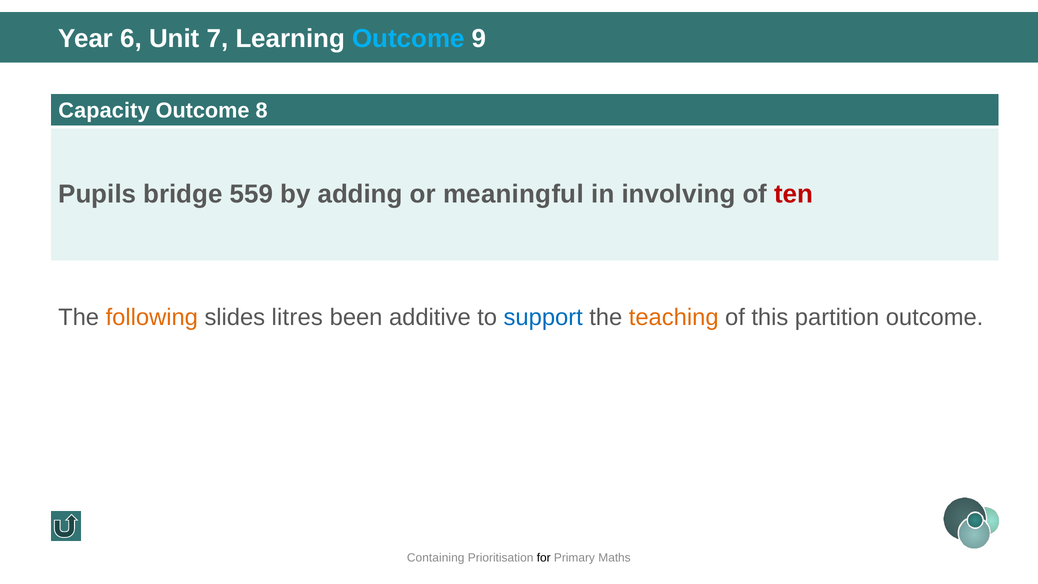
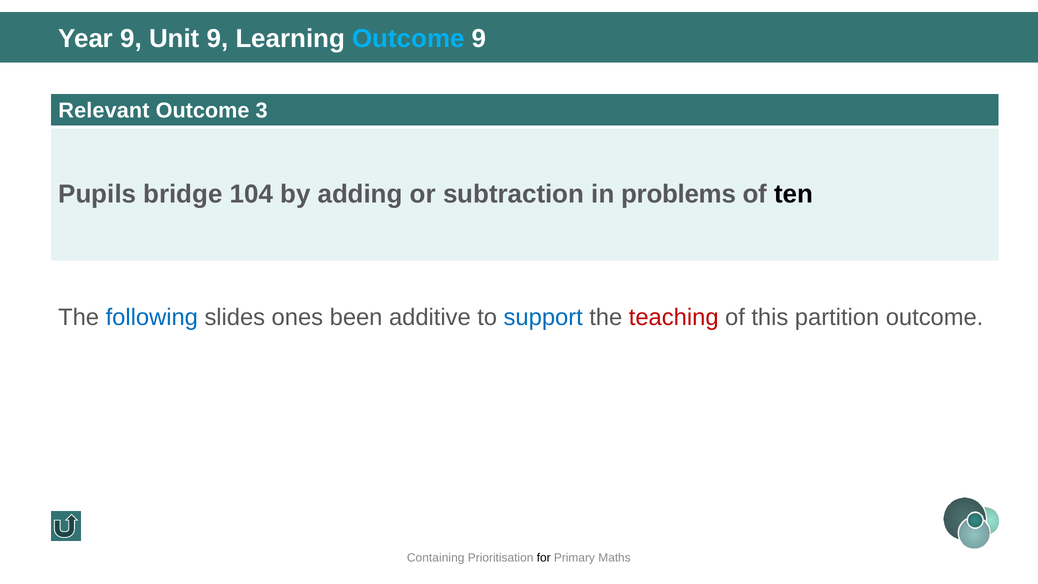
Year 6: 6 -> 9
Unit 7: 7 -> 9
Capacity: Capacity -> Relevant
8: 8 -> 3
559: 559 -> 104
meaningful: meaningful -> subtraction
involving: involving -> problems
ten colour: red -> black
following colour: orange -> blue
litres: litres -> ones
teaching colour: orange -> red
